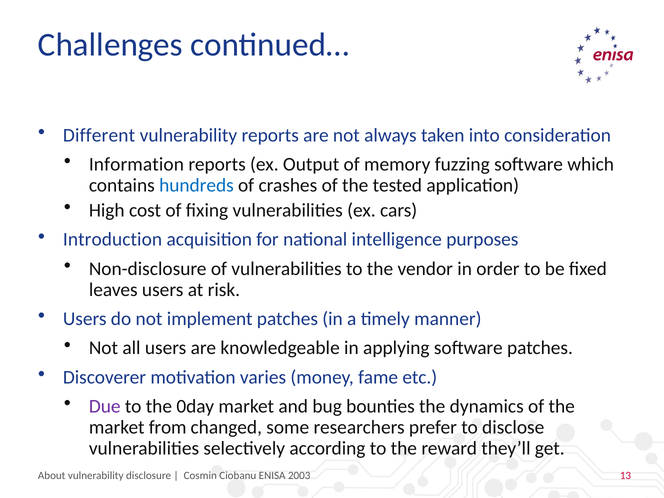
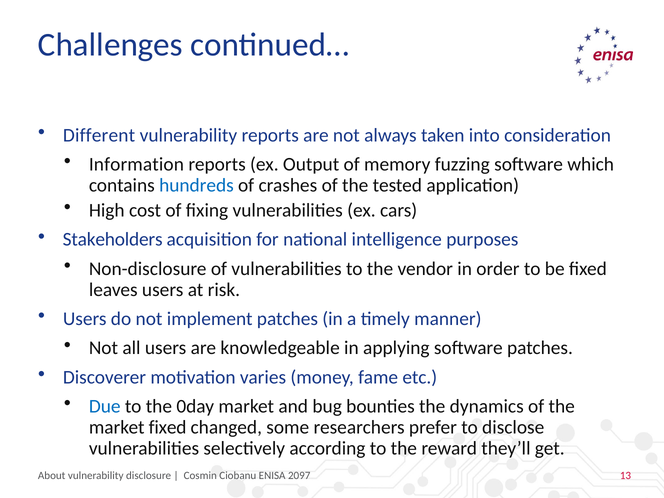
Introduction: Introduction -> Stakeholders
Due colour: purple -> blue
market from: from -> fixed
2003: 2003 -> 2097
